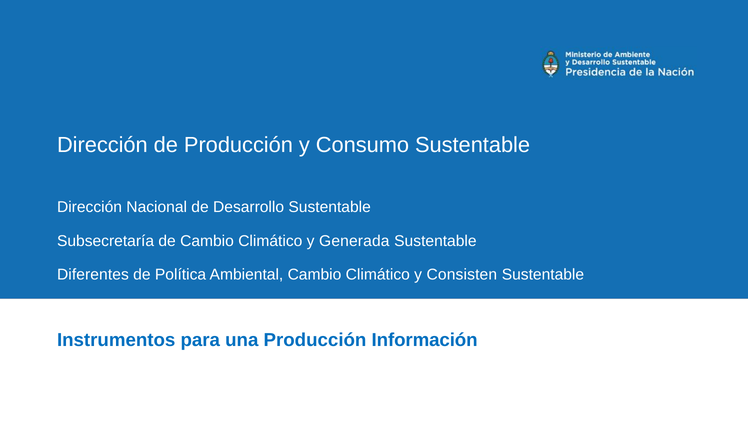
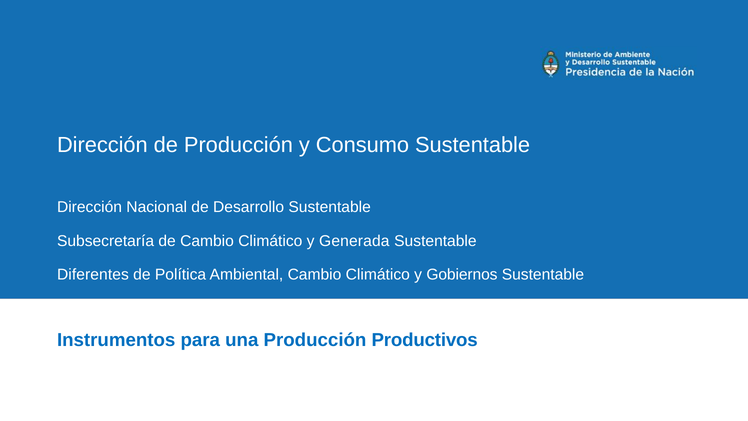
Consisten: Consisten -> Gobiernos
Información: Información -> Productivos
